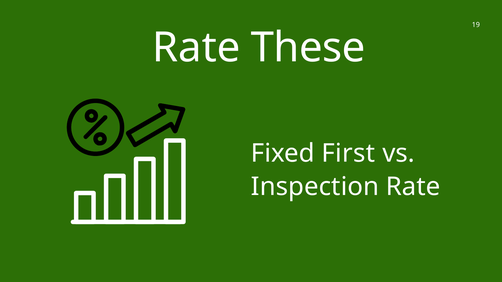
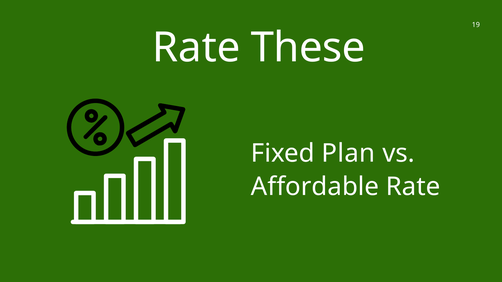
First: First -> Plan
Inspection: Inspection -> Affordable
